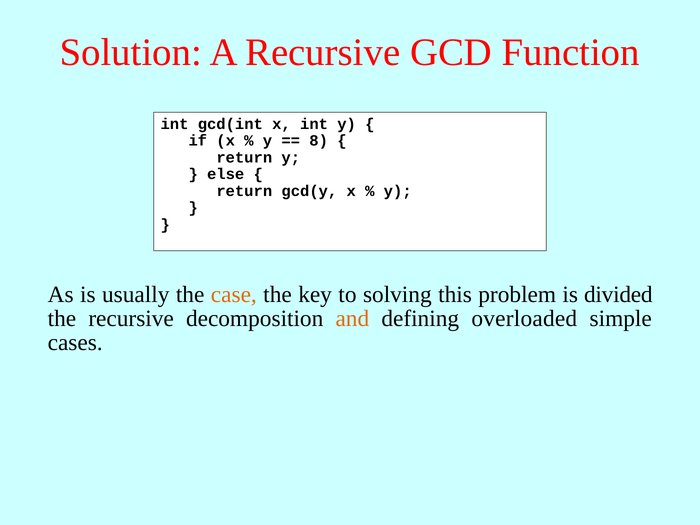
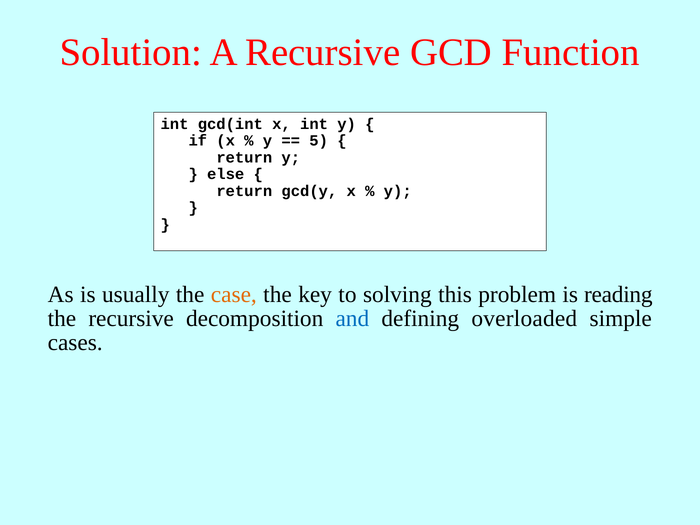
8: 8 -> 5
divided: divided -> reading
and colour: orange -> blue
